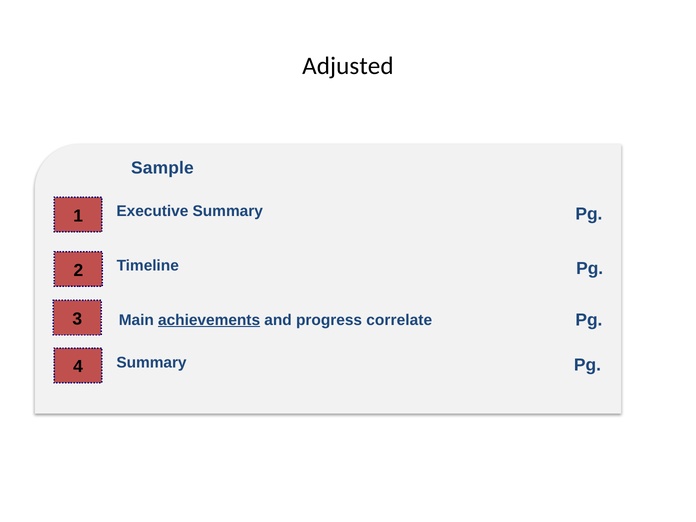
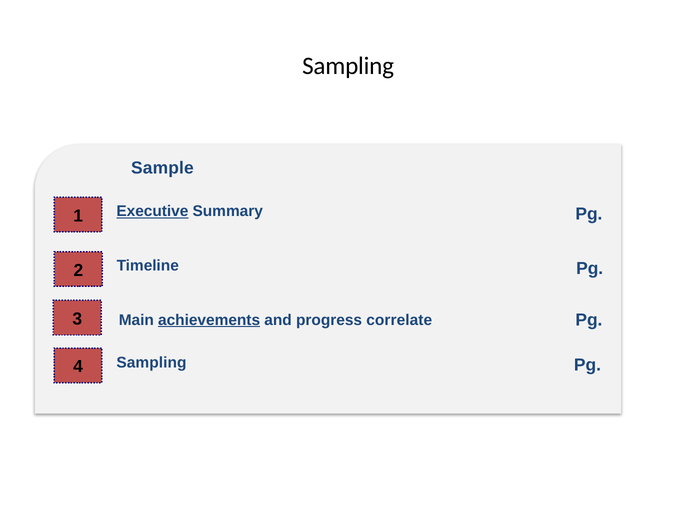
Adjusted at (348, 66): Adjusted -> Sampling
Executive underline: none -> present
4 Summary: Summary -> Sampling
